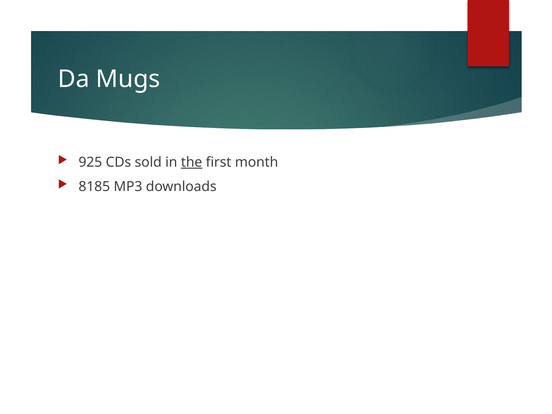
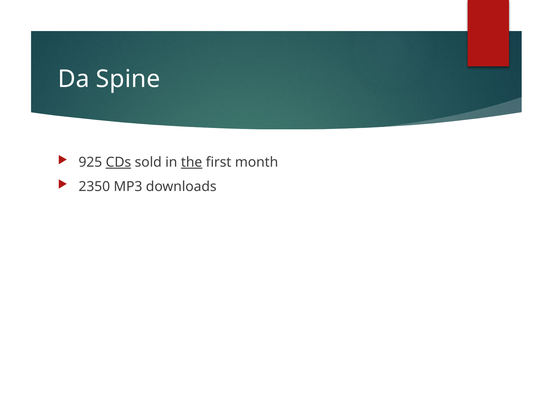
Mugs: Mugs -> Spine
CDs underline: none -> present
8185: 8185 -> 2350
